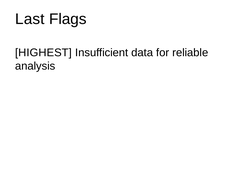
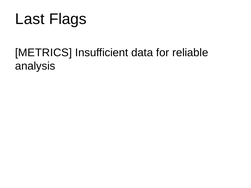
HIGHEST: HIGHEST -> METRICS
